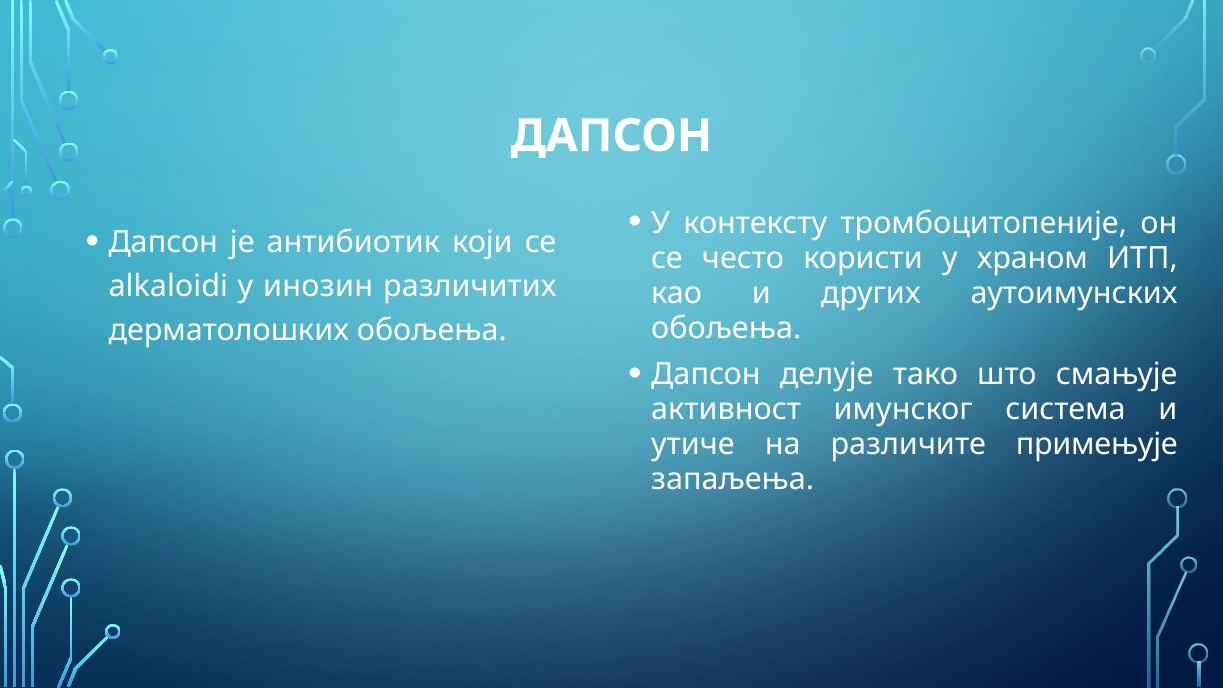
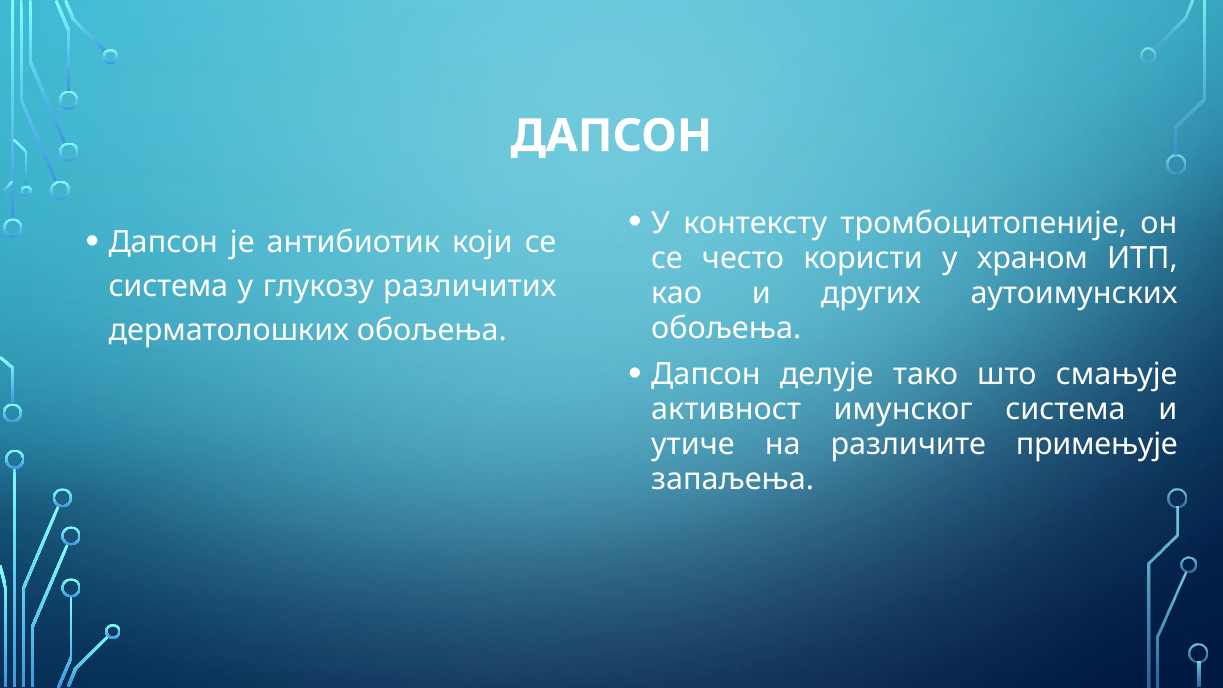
alkaloidi at (168, 287): alkaloidi -> система
инозин: инозин -> глукозу
